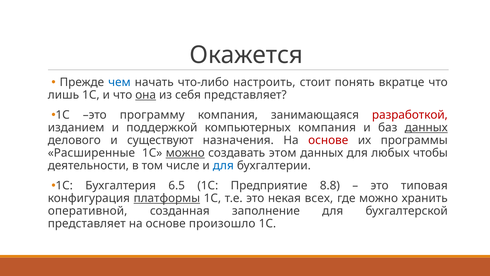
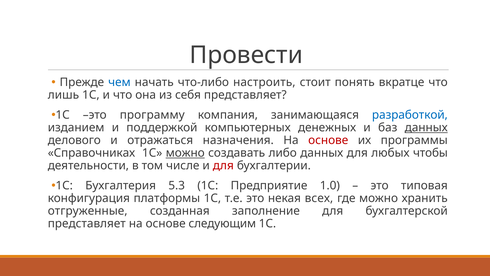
Окажется: Окажется -> Провести
она underline: present -> none
разработкой colour: red -> blue
компьютерных компания: компания -> денежных
существуют: существуют -> отражаться
Расширенные: Расширенные -> Справочниках
этом: этом -> либо
для at (223, 165) colour: blue -> red
6.5: 6.5 -> 5.3
8.8: 8.8 -> 1.0
платформы underline: present -> none
оперативной: оперативной -> отгруженные
произошло: произошло -> следующим
